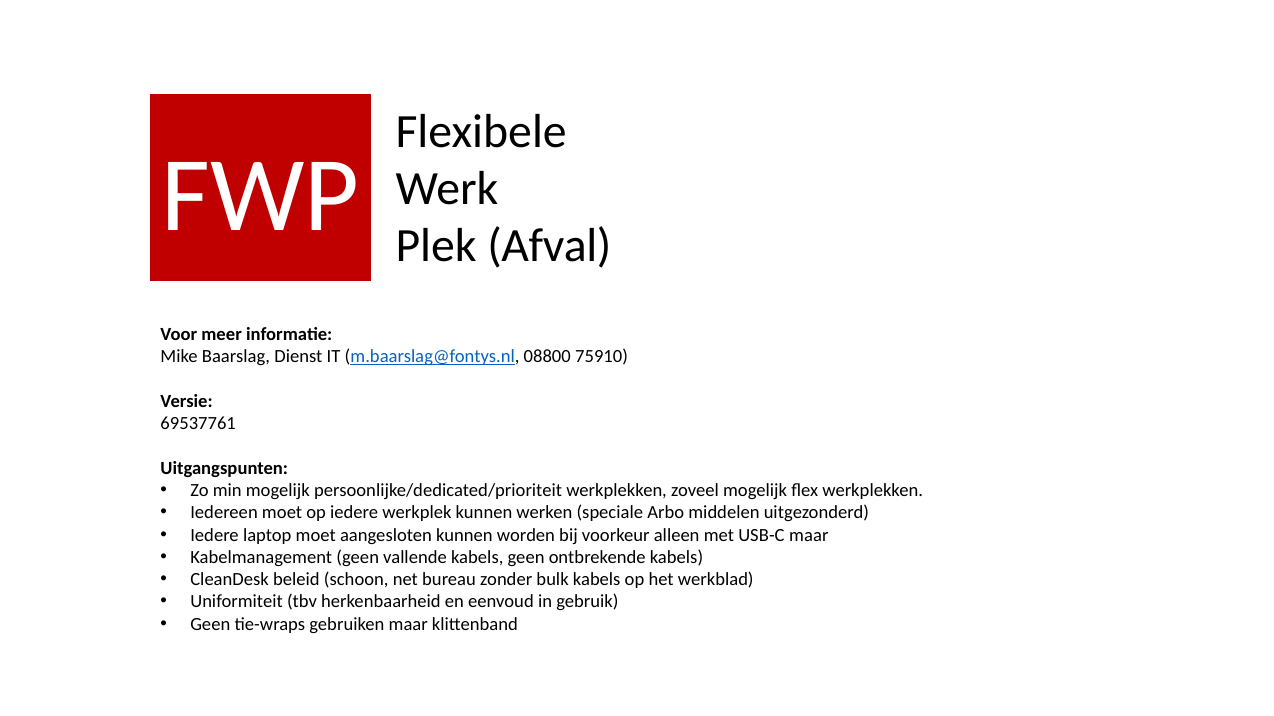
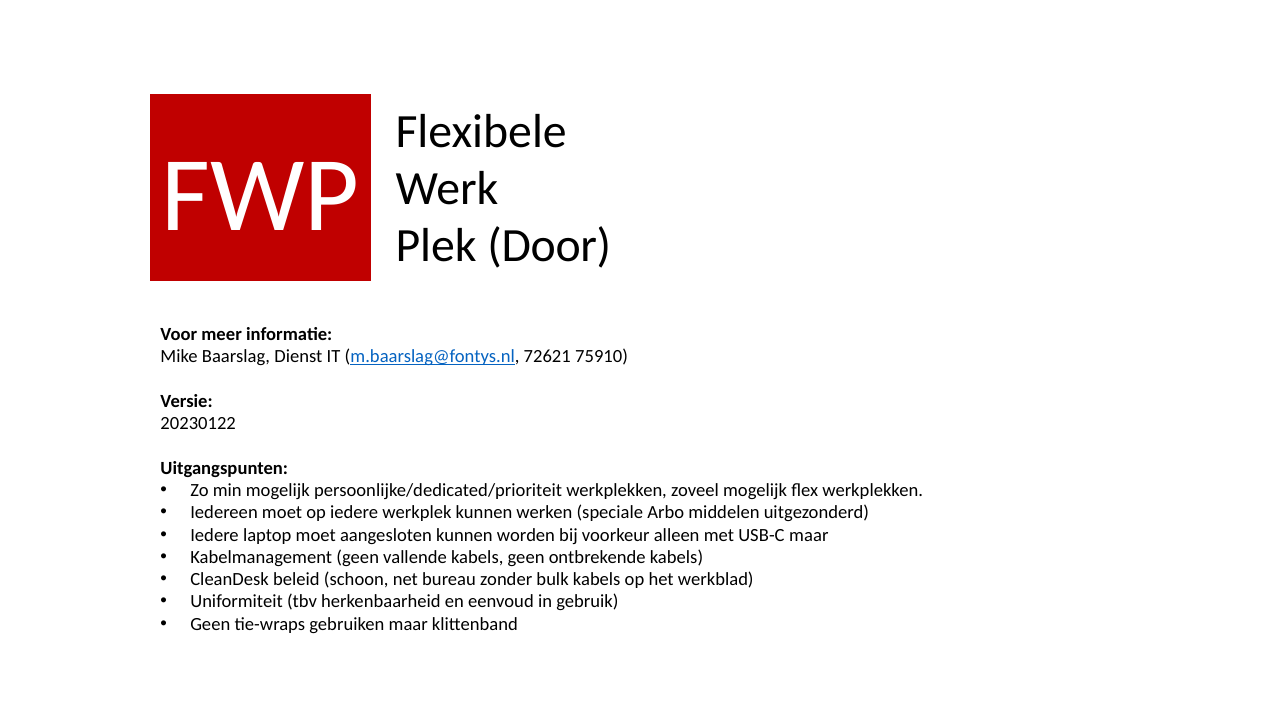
Afval: Afval -> Door
08800: 08800 -> 72621
69537761: 69537761 -> 20230122
